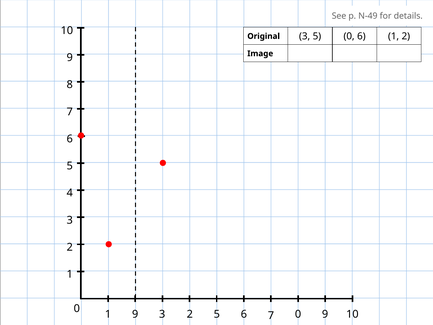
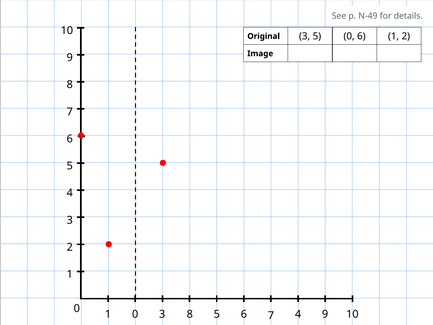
1 9: 9 -> 0
3 2: 2 -> 8
7 0: 0 -> 4
